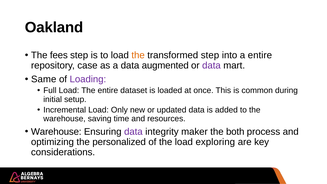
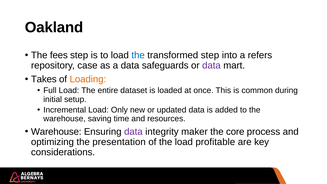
the at (138, 55) colour: orange -> blue
a entire: entire -> refers
augmented: augmented -> safeguards
Same: Same -> Takes
Loading colour: purple -> orange
both: both -> core
personalized: personalized -> presentation
exploring: exploring -> profitable
